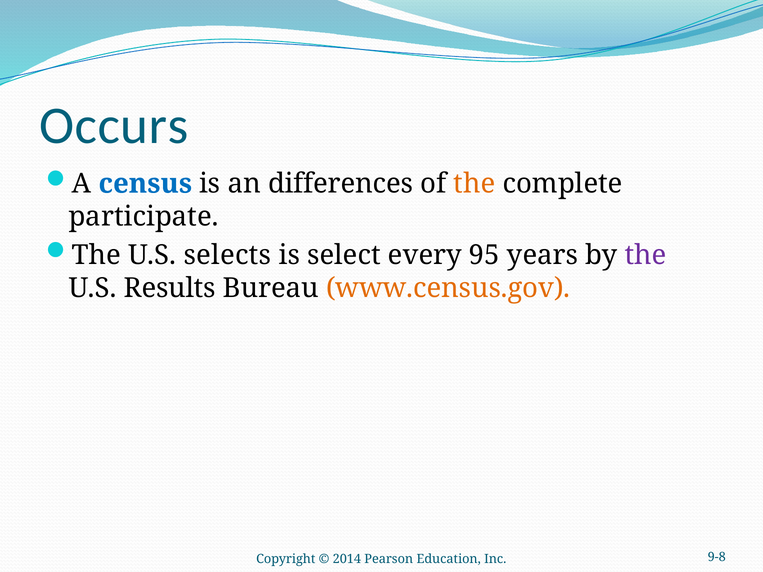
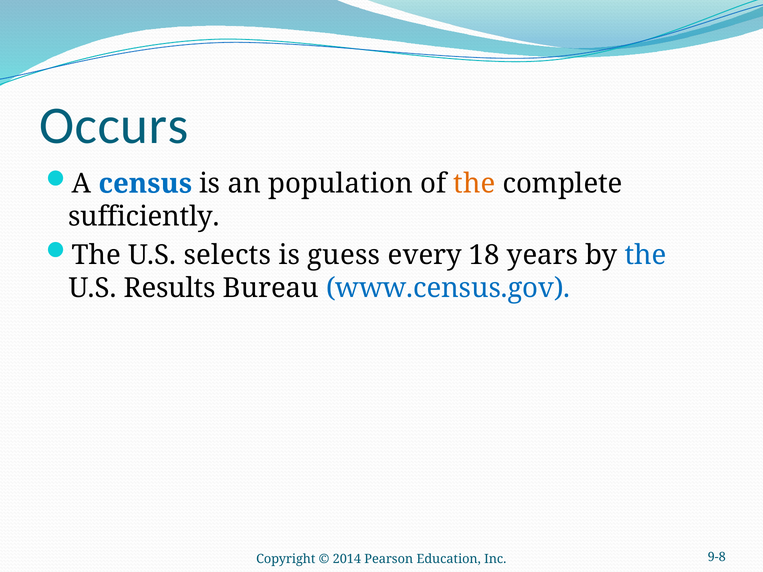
differences: differences -> population
participate: participate -> sufficiently
select: select -> guess
95: 95 -> 18
the at (645, 255) colour: purple -> blue
www.census.gov colour: orange -> blue
